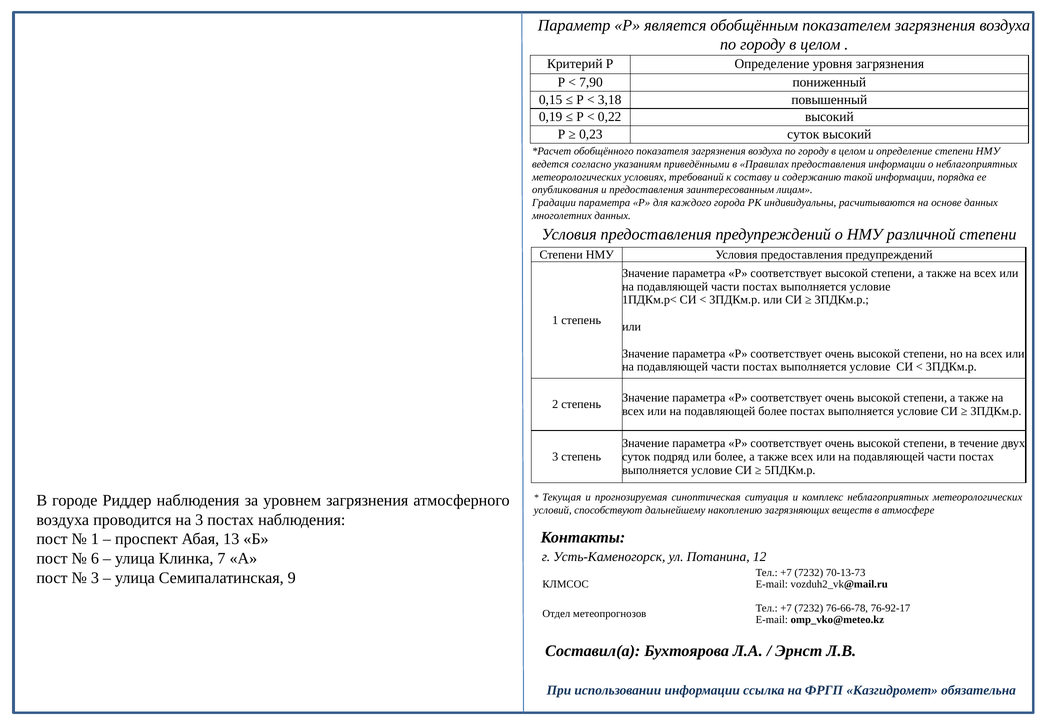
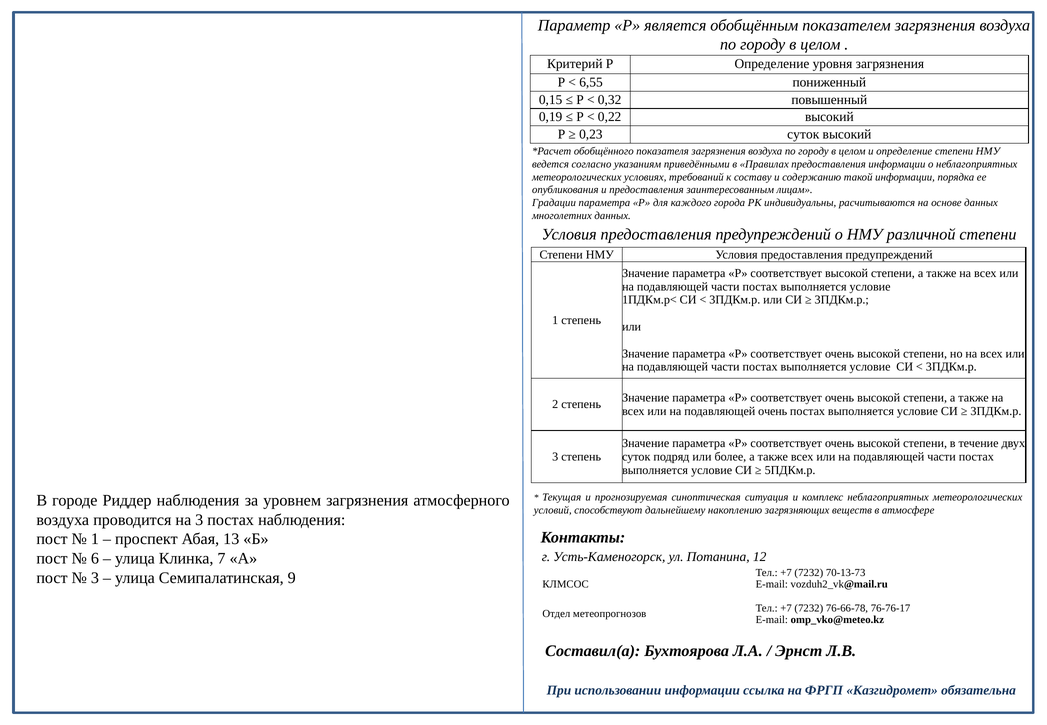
7,90: 7,90 -> 6,55
3,18: 3,18 -> 0,32
подавляющей более: более -> очень
76-92-17: 76-92-17 -> 76-76-17
